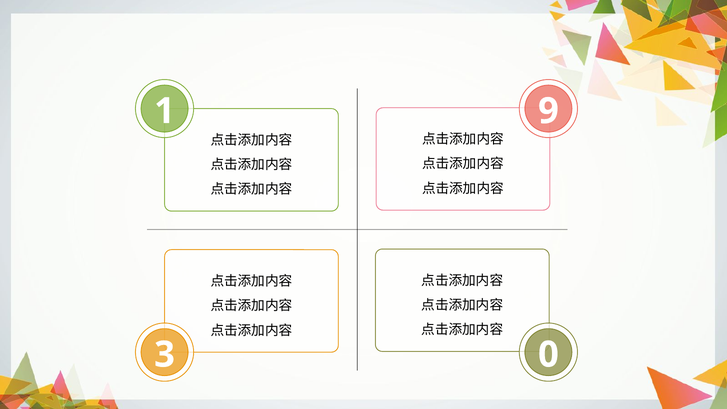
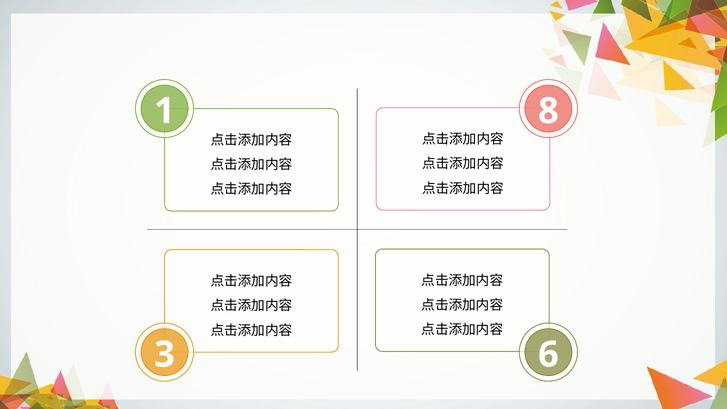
9: 9 -> 8
0: 0 -> 6
